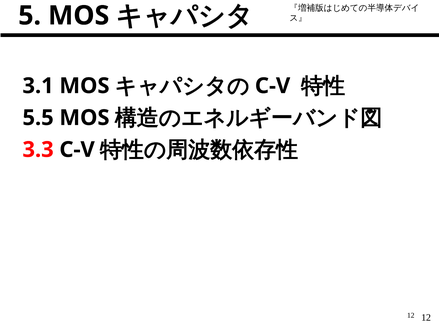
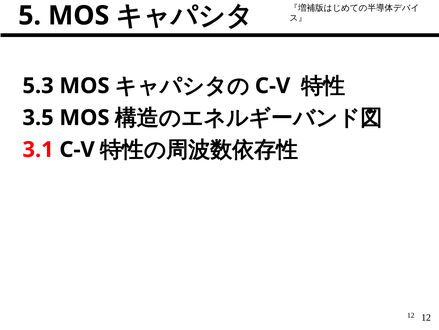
3.1: 3.1 -> 5.3
5.5: 5.5 -> 3.5
3.3: 3.3 -> 3.1
